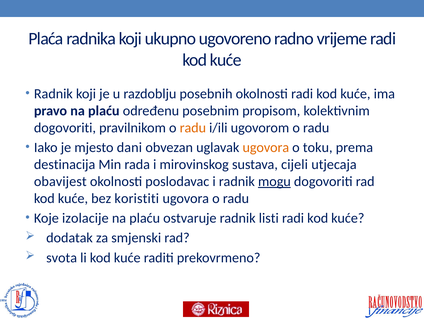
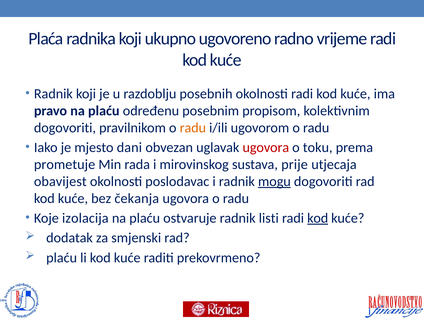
ugovora at (266, 147) colour: orange -> red
destinacija: destinacija -> prometuje
cijeli: cijeli -> prije
koristiti: koristiti -> čekanja
izolacije: izolacije -> izolacija
kod at (318, 218) underline: none -> present
svota at (62, 258): svota -> plaću
